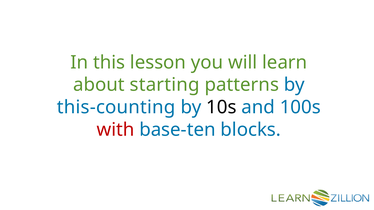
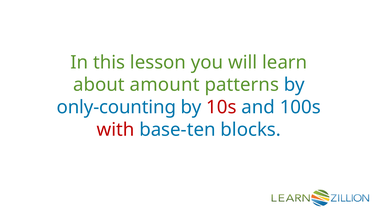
starting: starting -> amount
this-counting: this-counting -> only-counting
10s colour: black -> red
